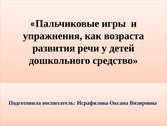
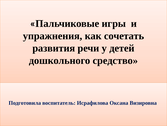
возраста: возраста -> сочетать
